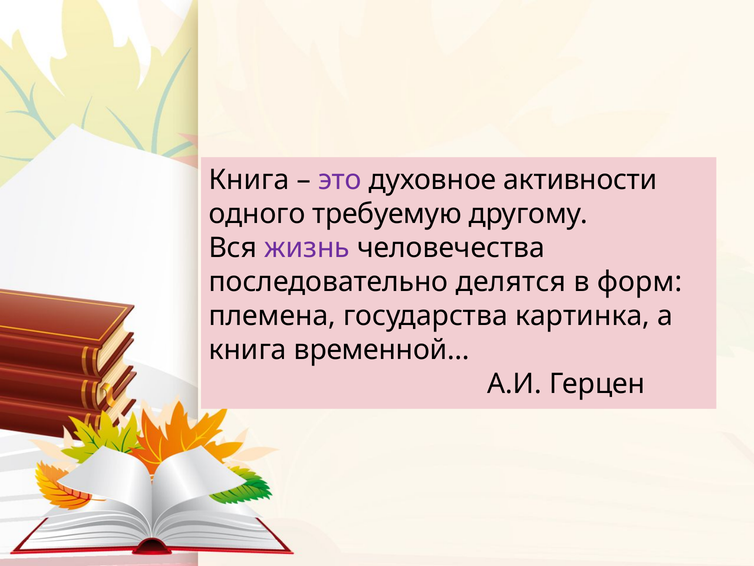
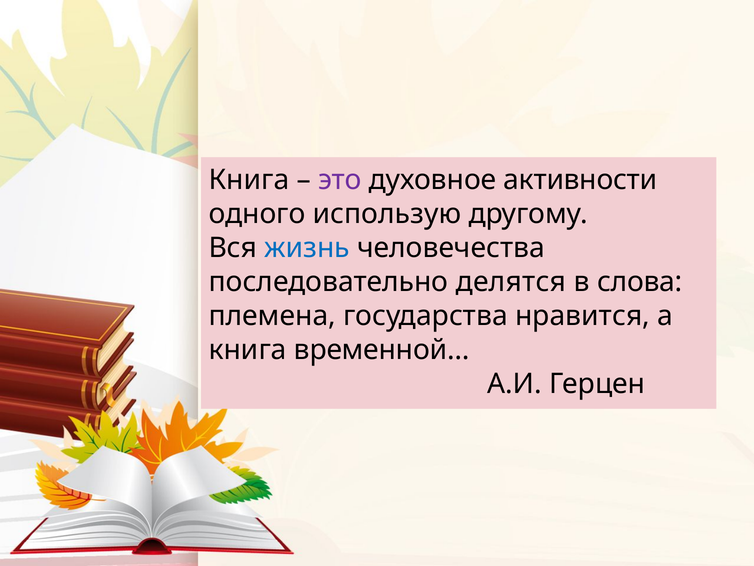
требуемую: требуемую -> использую
жизнь colour: purple -> blue
форм: форм -> слова
картинка: картинка -> нравится
